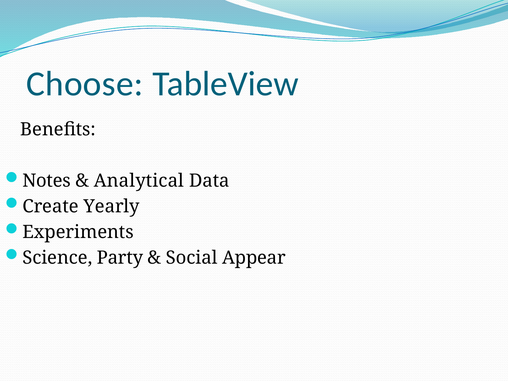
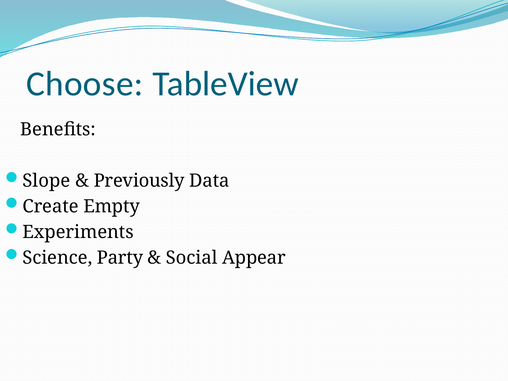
Notes: Notes -> Slope
Analytical: Analytical -> Previously
Yearly: Yearly -> Empty
